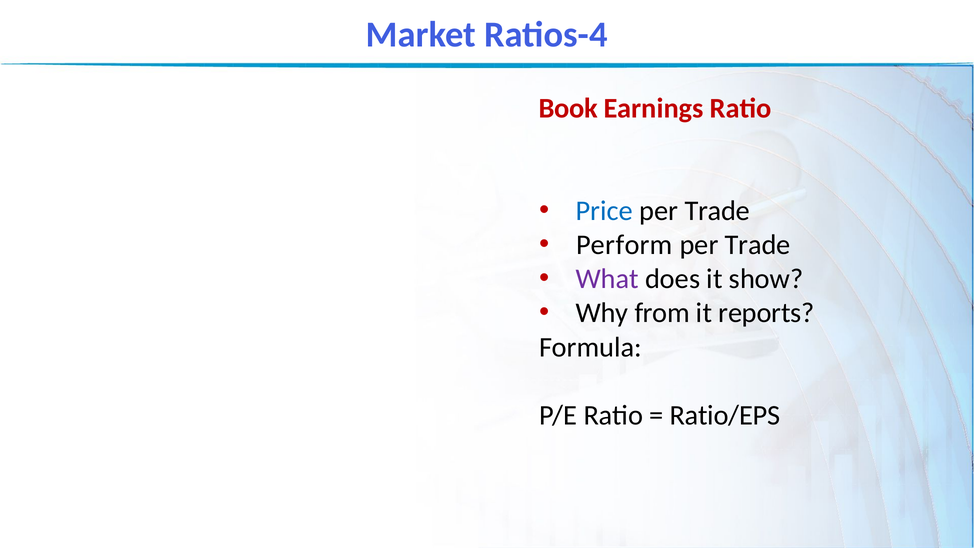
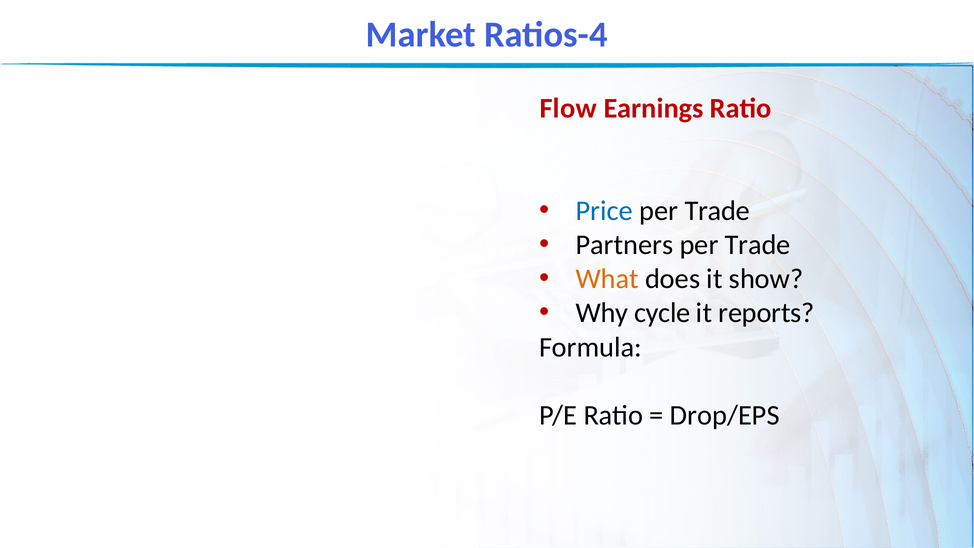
Book: Book -> Flow
Perform: Perform -> Partners
What colour: purple -> orange
from: from -> cycle
Ratio/EPS: Ratio/EPS -> Drop/EPS
